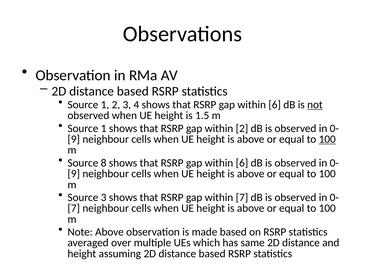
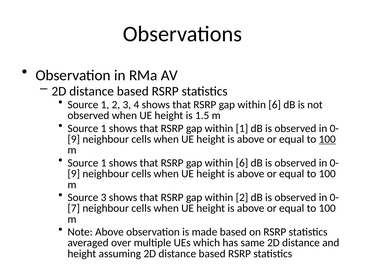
not underline: present -> none
within 2: 2 -> 1
8 at (104, 163): 8 -> 1
within 7: 7 -> 2
